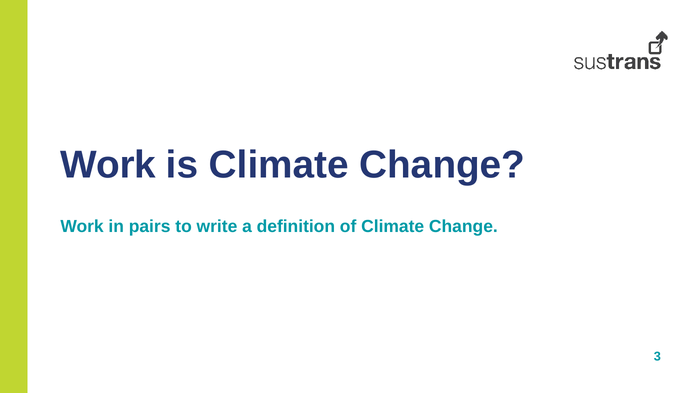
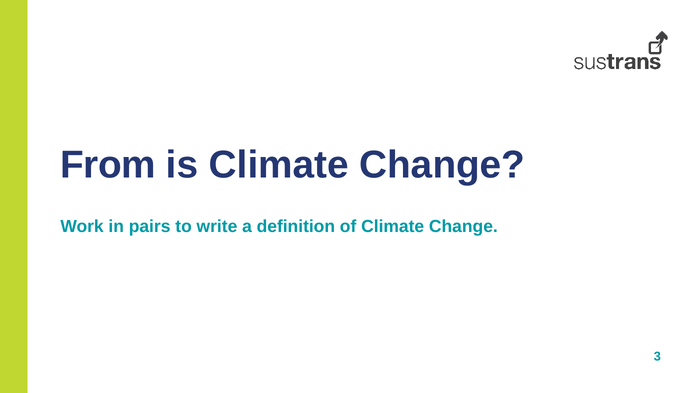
Work at (108, 165): Work -> From
